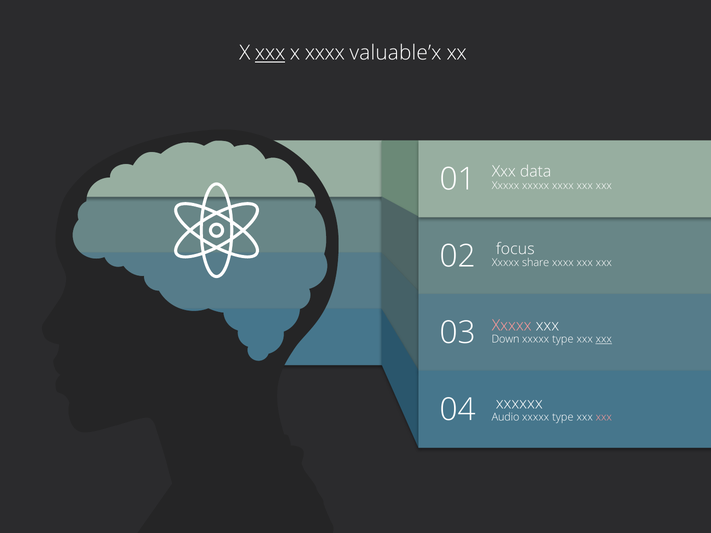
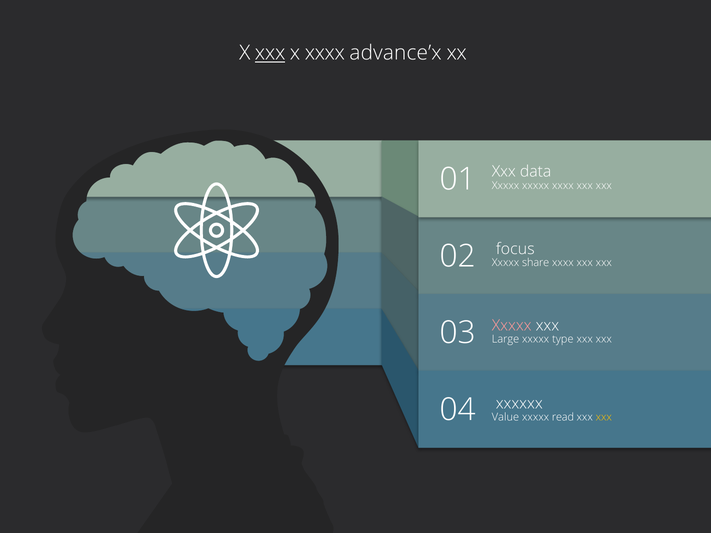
valuable’x: valuable’x -> advance’x
Down: Down -> Large
xxx at (604, 339) underline: present -> none
Audio: Audio -> Value
type at (563, 418): type -> read
xxx at (604, 418) colour: pink -> yellow
